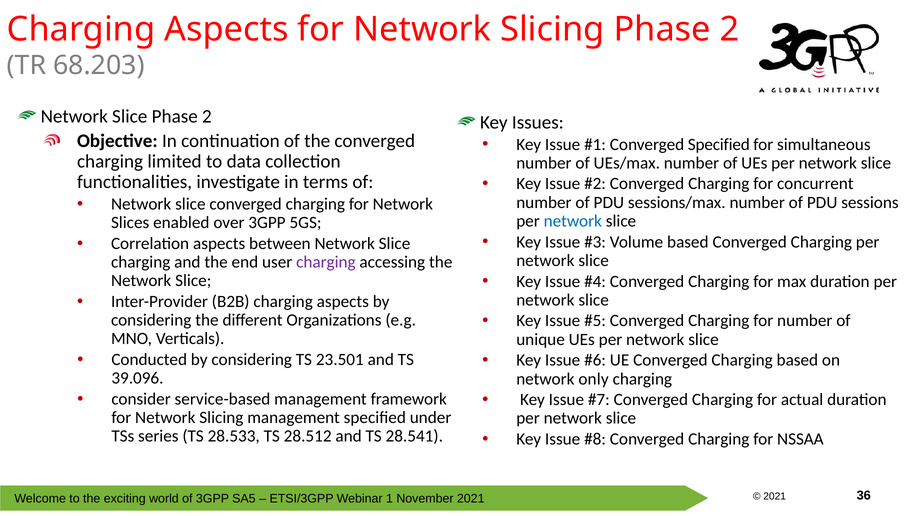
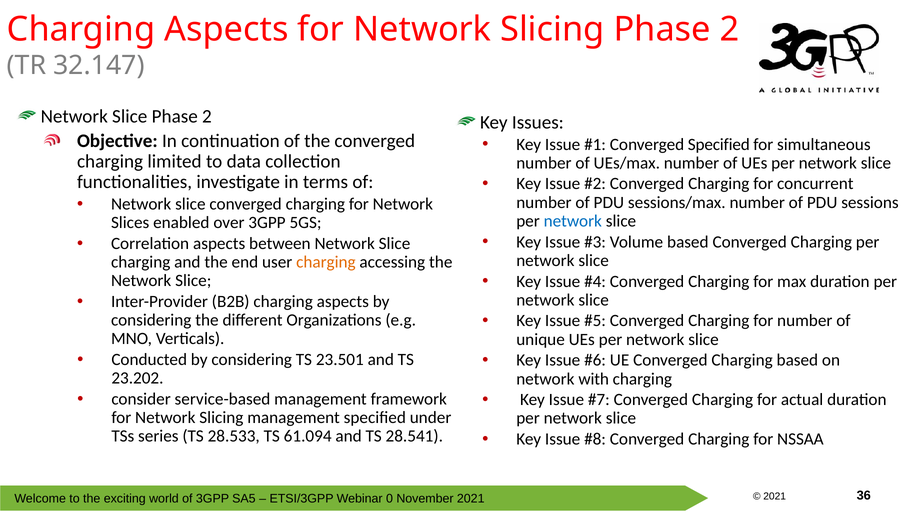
68.203: 68.203 -> 32.147
charging at (326, 262) colour: purple -> orange
39.096: 39.096 -> 23.202
only: only -> with
28.512: 28.512 -> 61.094
1: 1 -> 0
